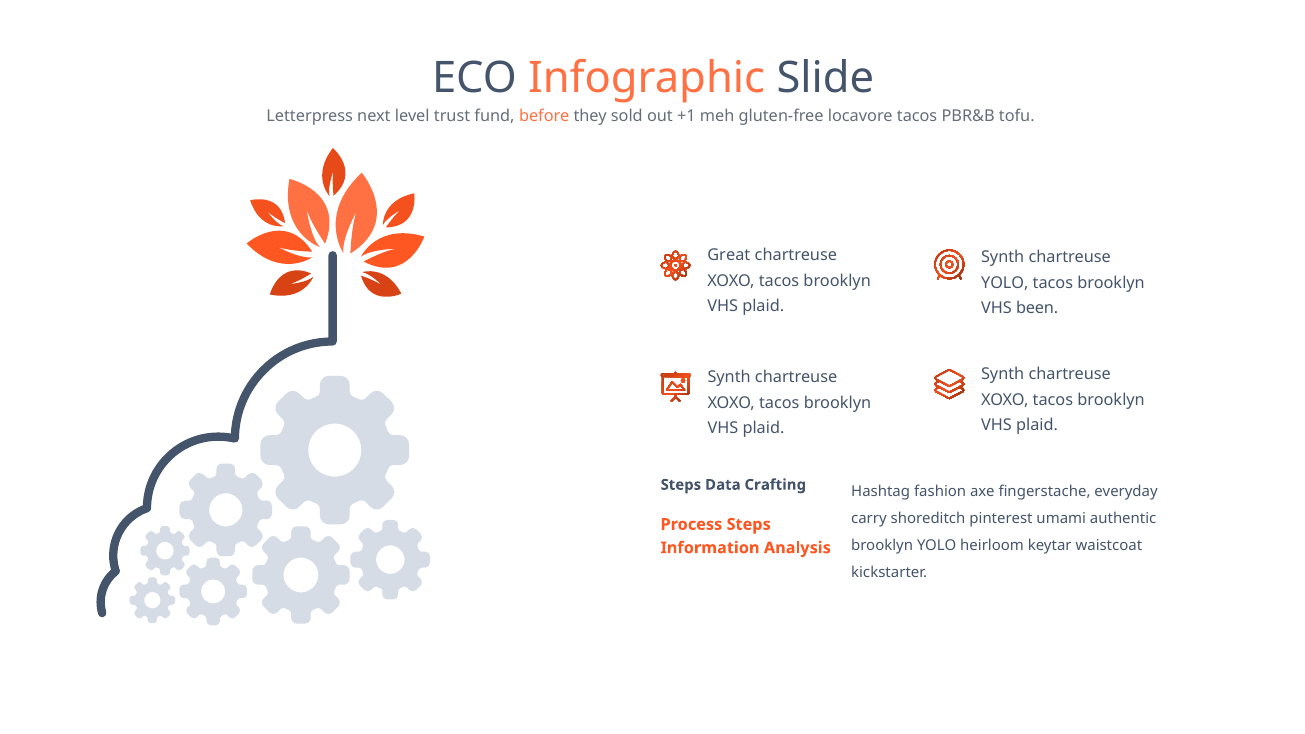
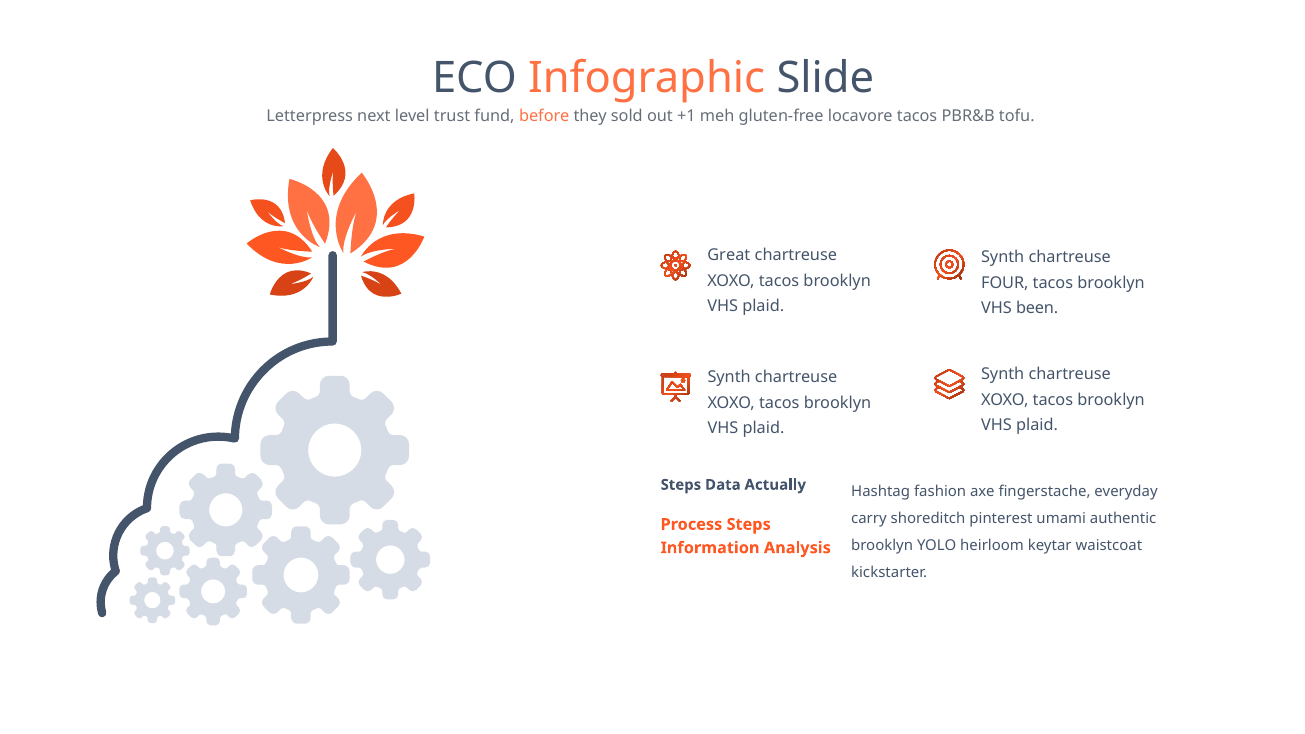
YOLO at (1005, 283): YOLO -> FOUR
Crafting: Crafting -> Actually
